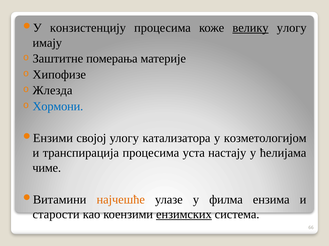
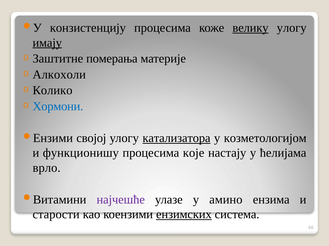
имају underline: none -> present
Хипофизе: Хипофизе -> Алкохоли
Жлезда: Жлезда -> Колико
катализатора underline: none -> present
транспирација: транспирација -> функционишу
уста: уста -> које
чиме: чиме -> врло
најчешће colour: orange -> purple
филма: филма -> амино
